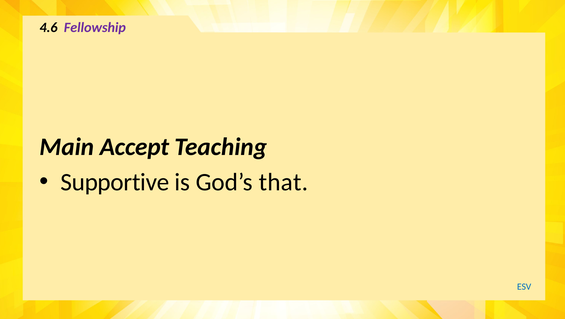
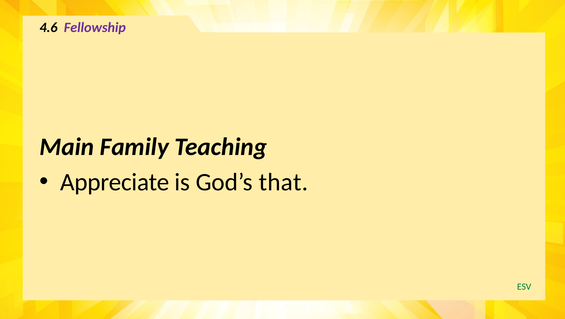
Accept: Accept -> Family
Supportive: Supportive -> Appreciate
ESV colour: blue -> green
